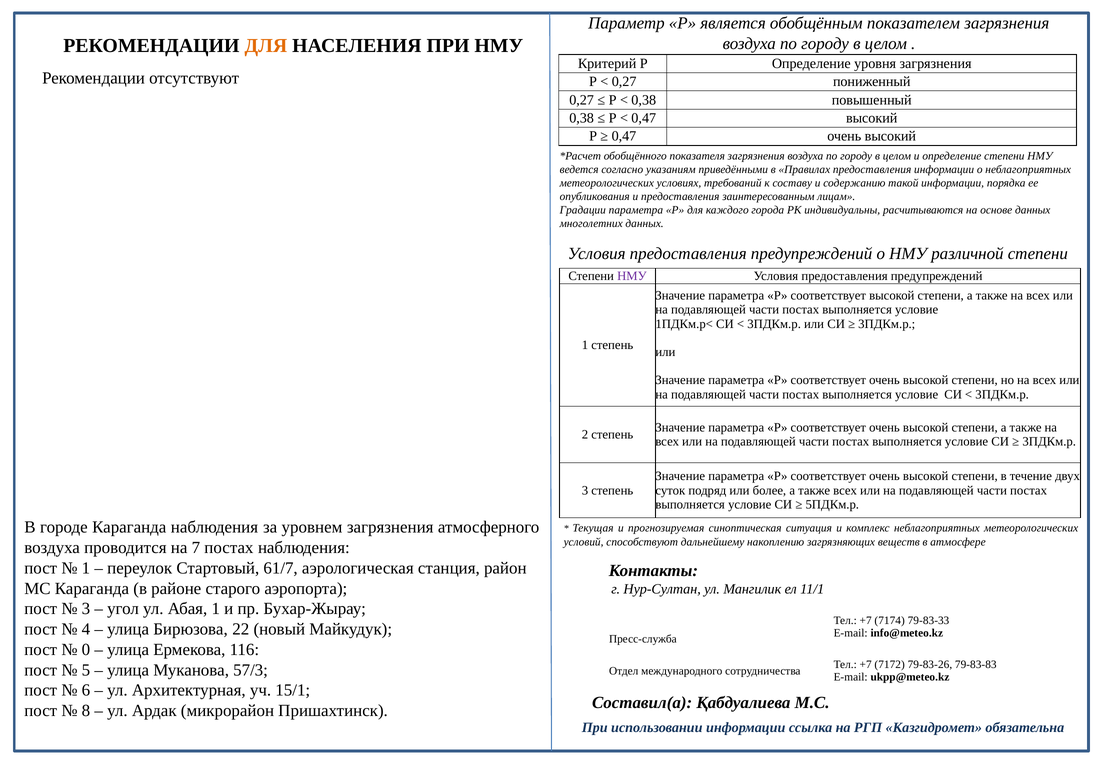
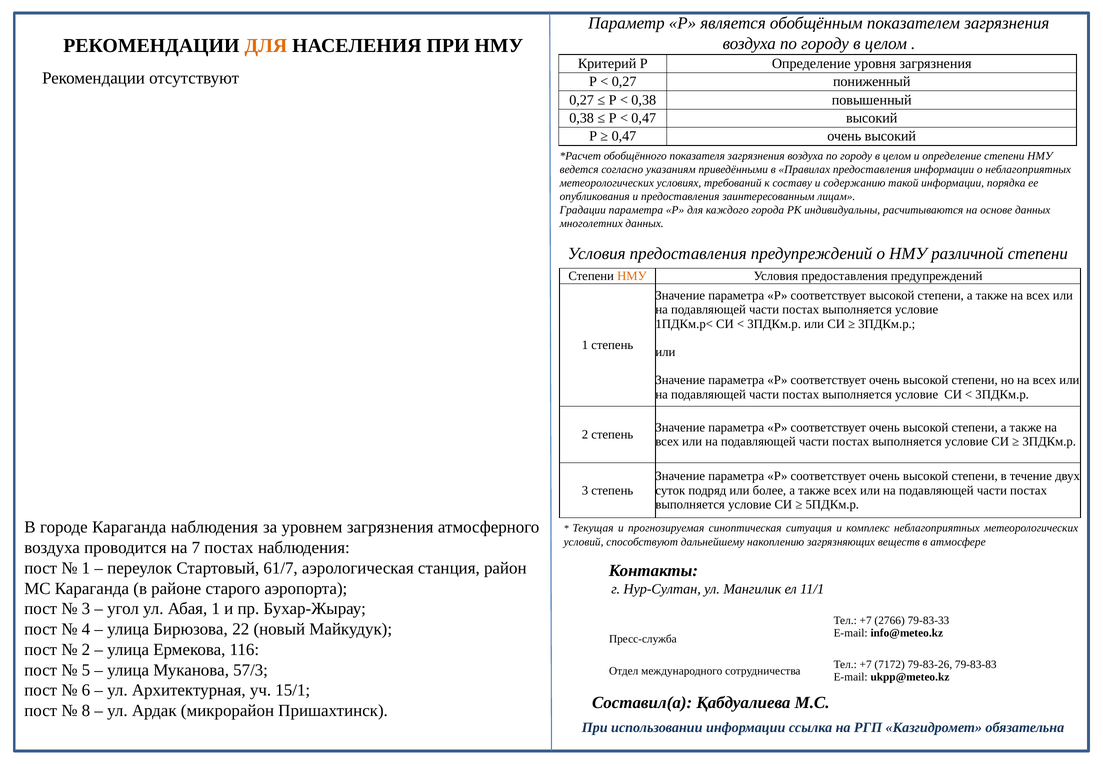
НМУ at (632, 276) colour: purple -> orange
7174: 7174 -> 2766
0 at (86, 649): 0 -> 2
